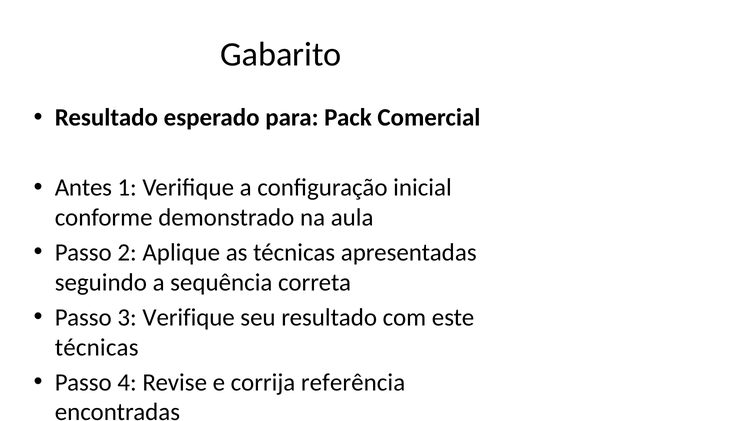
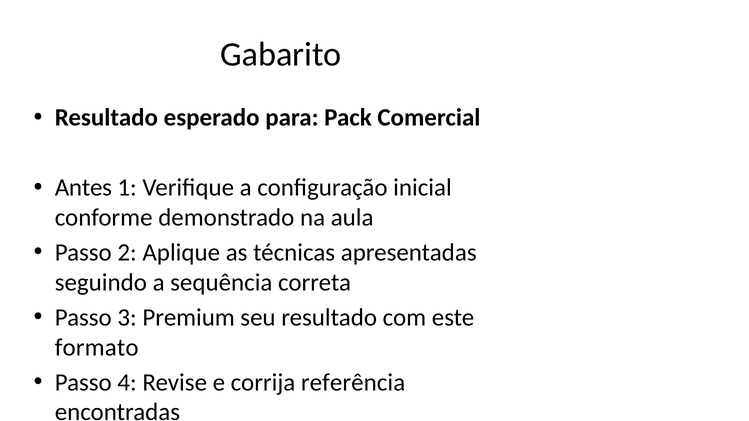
3 Verifique: Verifique -> Premium
técnicas at (97, 348): técnicas -> formato
